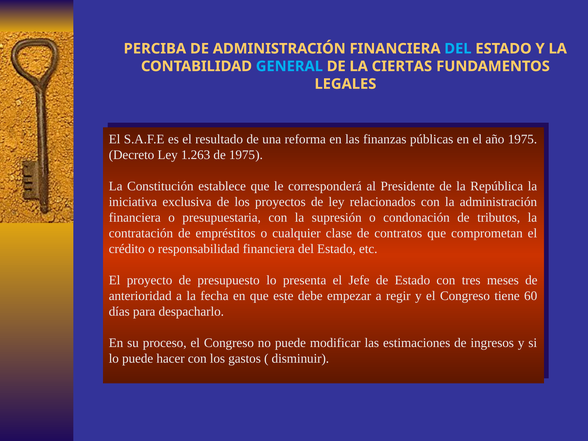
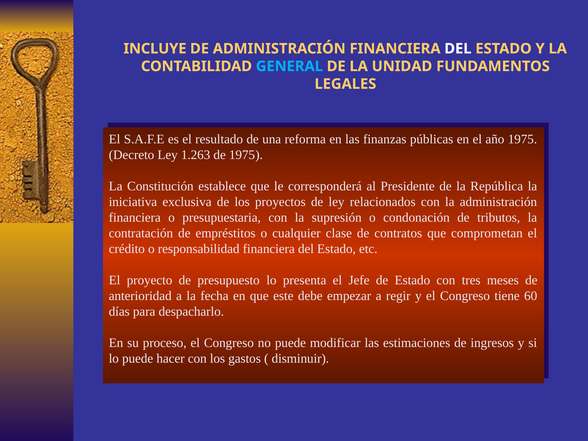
PERCIBA: PERCIBA -> INCLUYE
DEL at (458, 49) colour: light blue -> white
CIERTAS: CIERTAS -> UNIDAD
